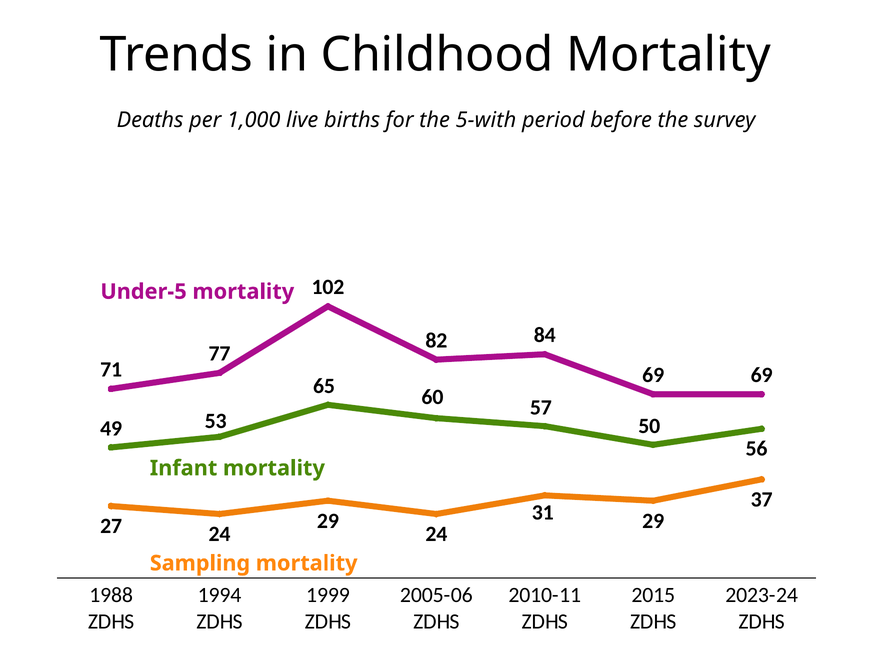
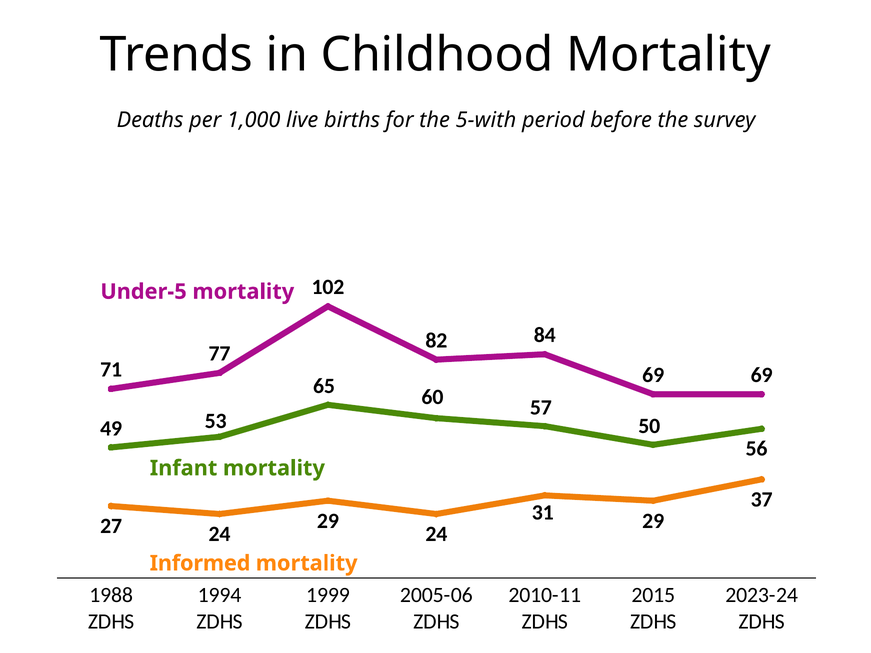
Sampling: Sampling -> Informed
